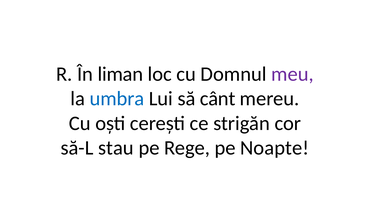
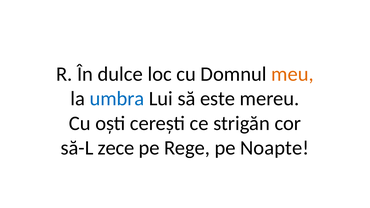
liman: liman -> dulce
meu colour: purple -> orange
cânt: cânt -> este
stau: stau -> zece
